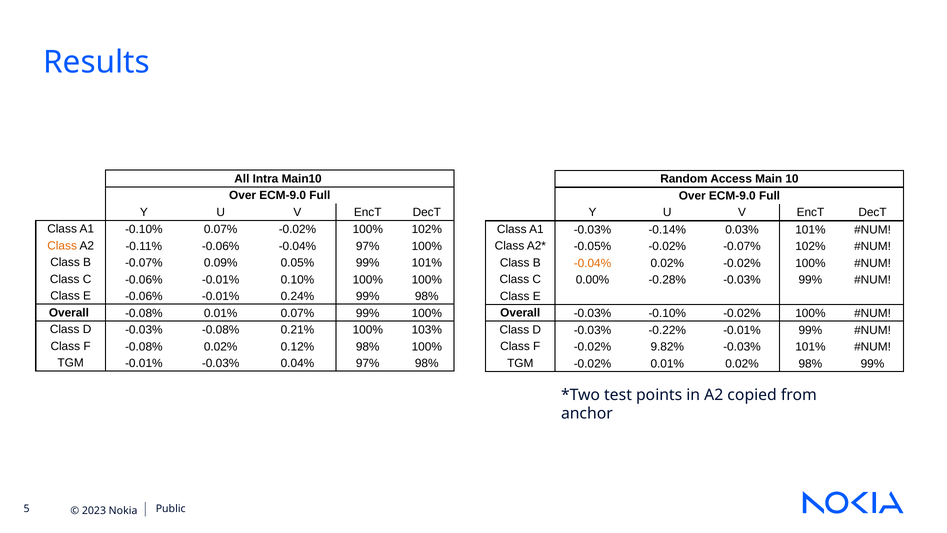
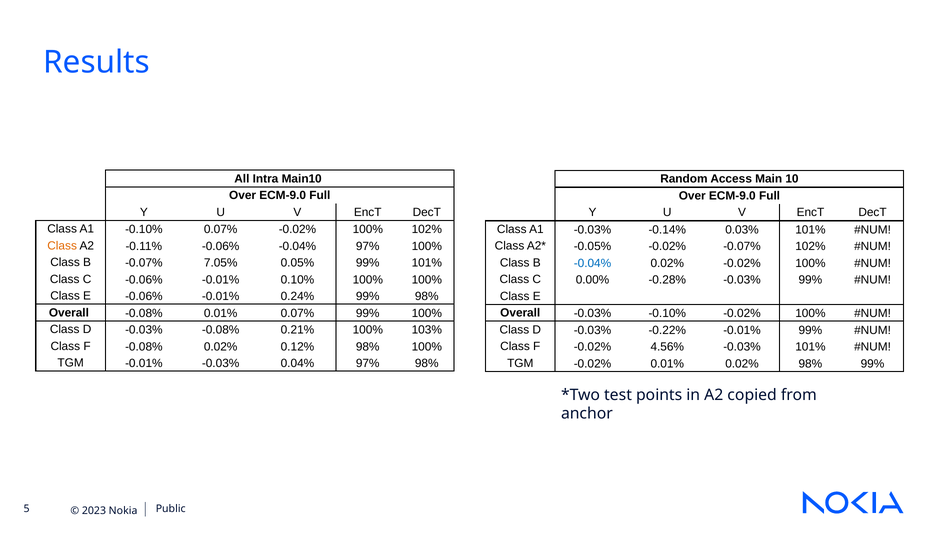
0.09%: 0.09% -> 7.05%
-0.04% at (592, 263) colour: orange -> blue
9.82%: 9.82% -> 4.56%
